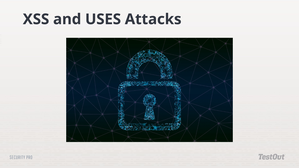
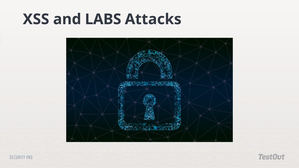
USES: USES -> LABS
